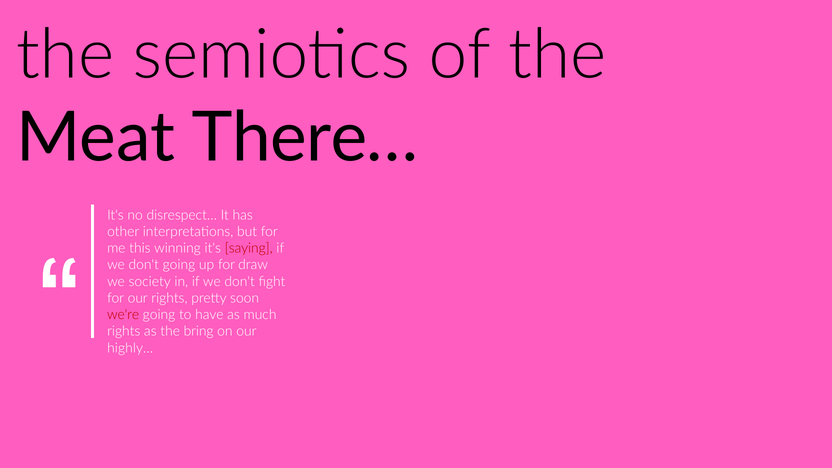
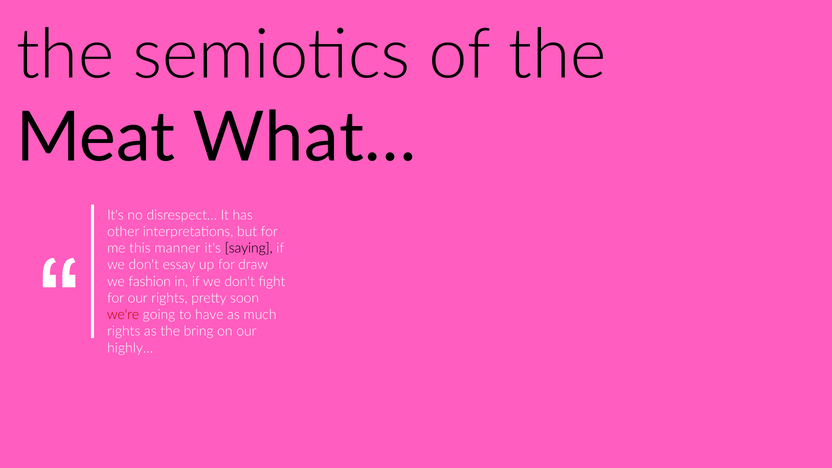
There…: There… -> What…
winning: winning -> manner
saying colour: red -> black
don't going: going -> essay
society: society -> fashion
